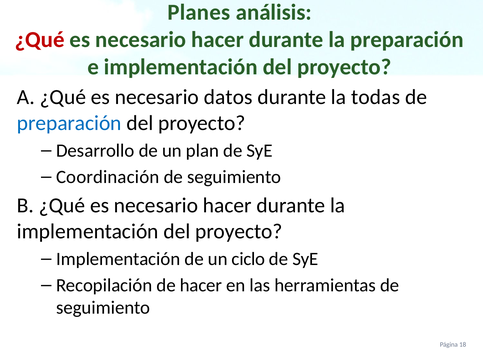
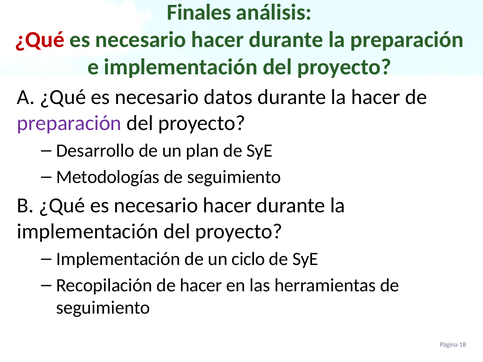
Planes: Planes -> Finales
la todas: todas -> hacer
preparación at (69, 123) colour: blue -> purple
Coordinación: Coordinación -> Metodologías
